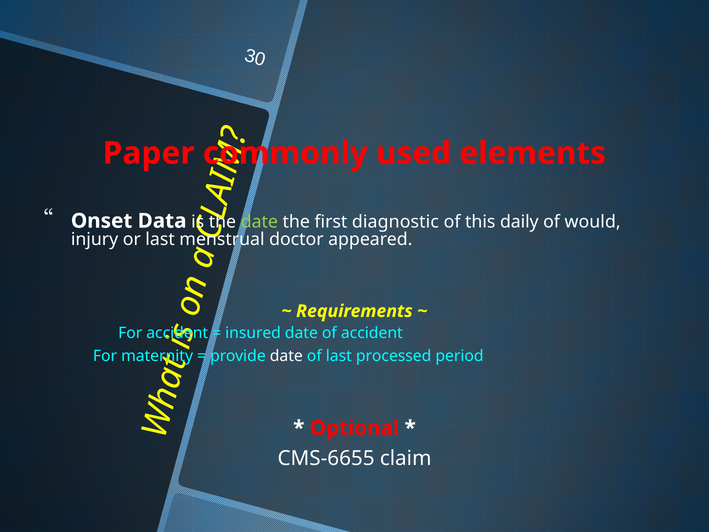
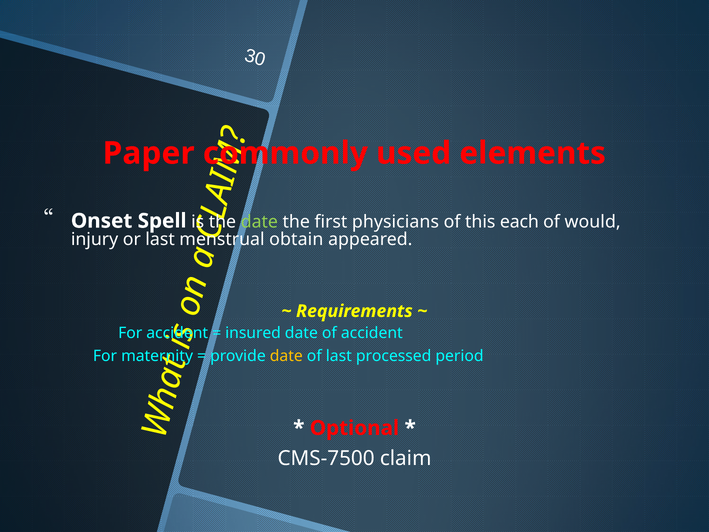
Data: Data -> Spell
diagnostic: diagnostic -> physicians
daily: daily -> each
doctor: doctor -> obtain
date at (286, 356) colour: white -> yellow
CMS-6655: CMS-6655 -> CMS-7500
